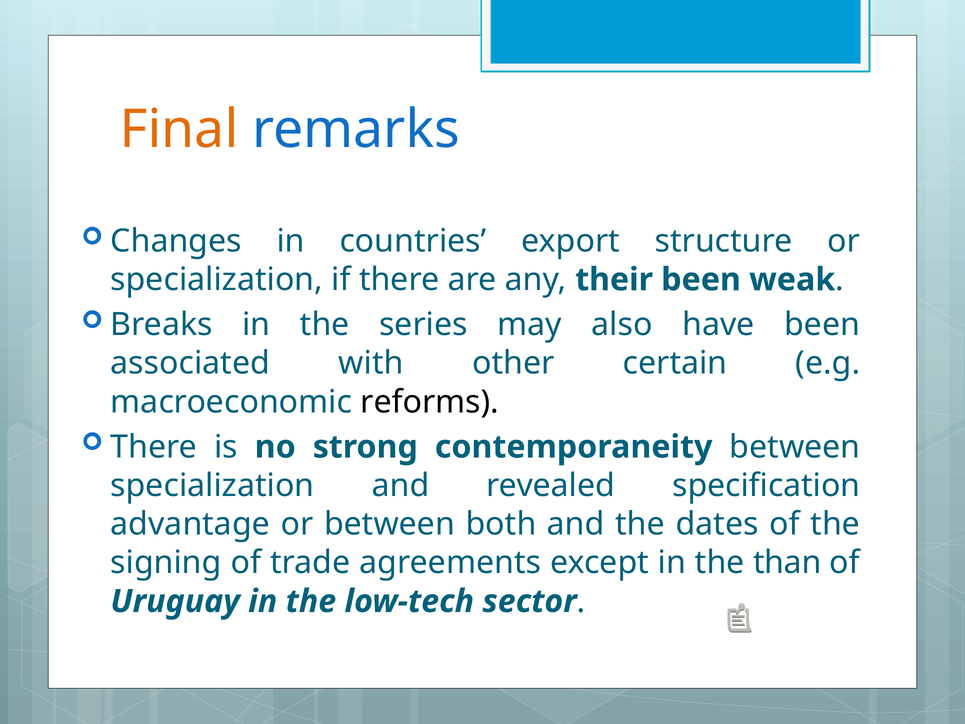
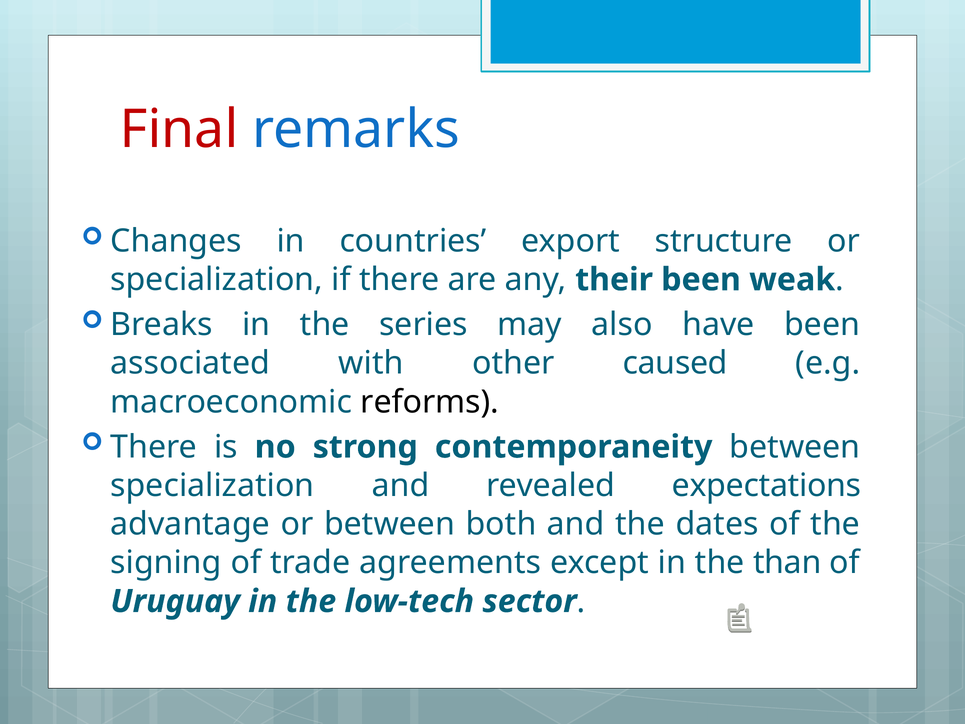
Final colour: orange -> red
certain: certain -> caused
specification: specification -> expectations
